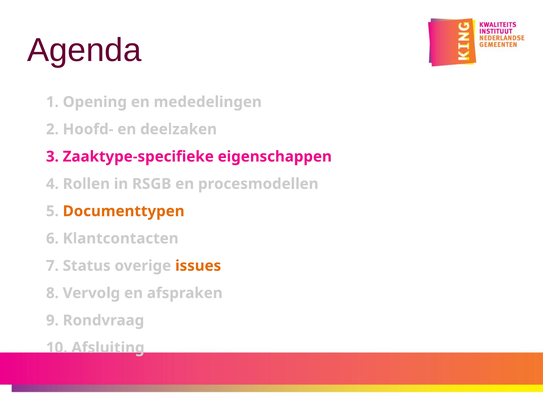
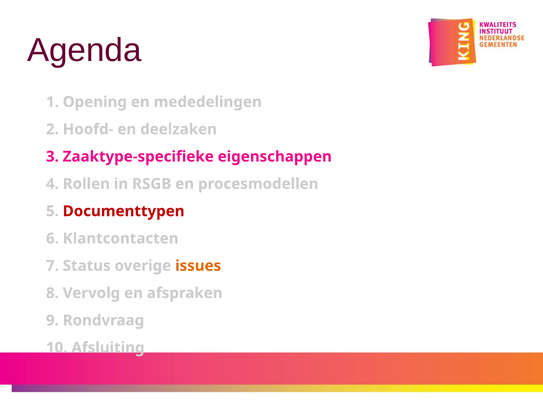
Documenttypen colour: orange -> red
